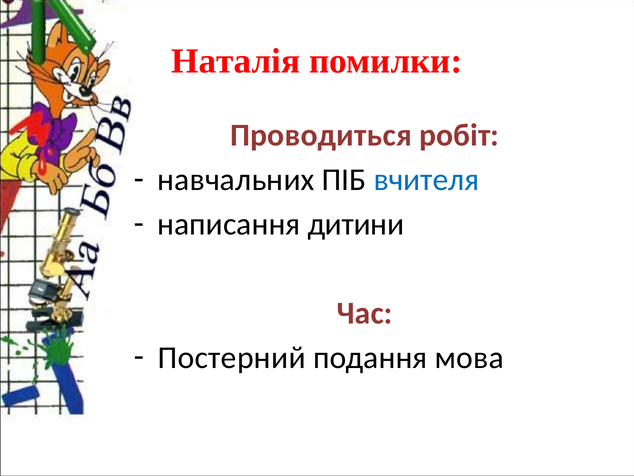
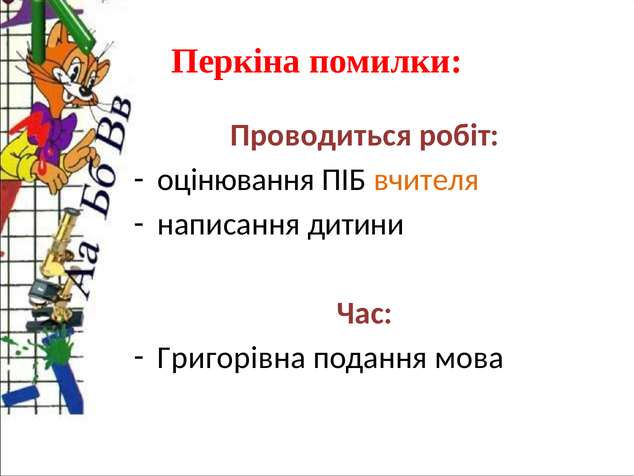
Наталія: Наталія -> Перкіна
навчальних: навчальних -> оцінювання
вчителя colour: blue -> orange
Постерний: Постерний -> Григорівна
